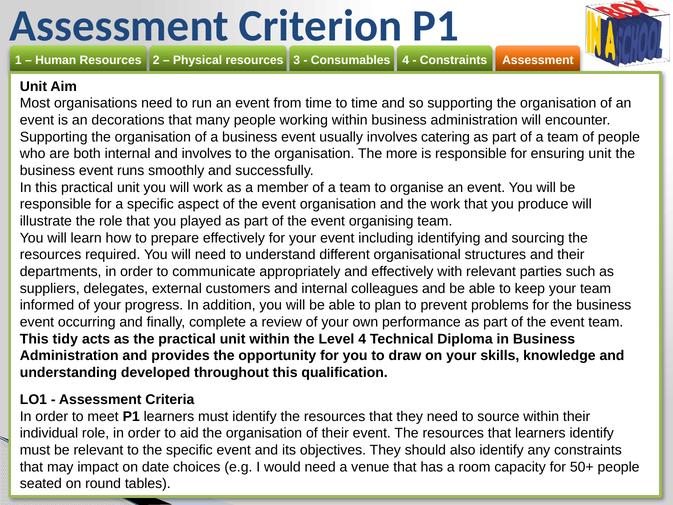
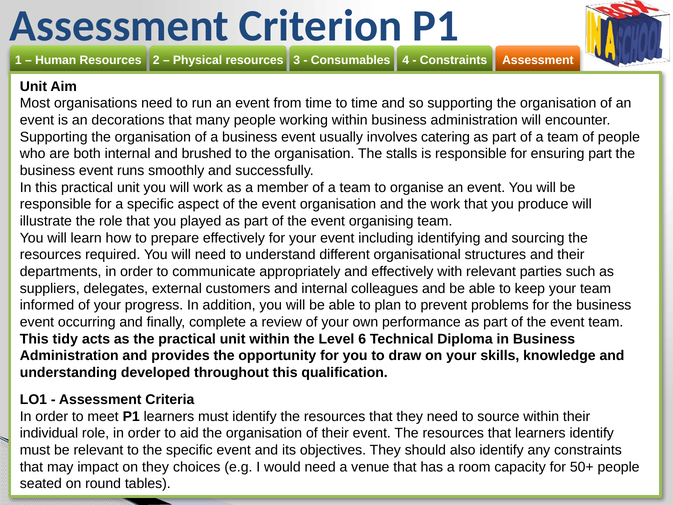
and involves: involves -> brushed
more: more -> stalls
ensuring unit: unit -> part
Level 4: 4 -> 6
on date: date -> they
